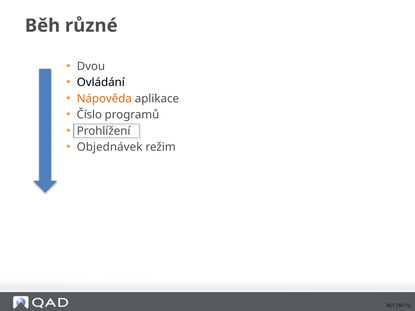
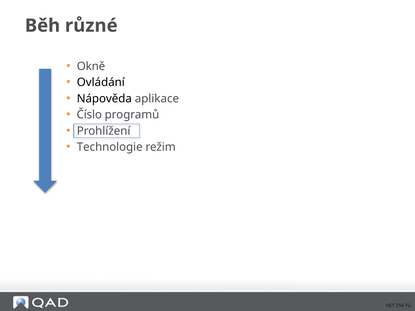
Dvou: Dvou -> Okně
Nápověda colour: orange -> black
Objednávek: Objednávek -> Technologie
